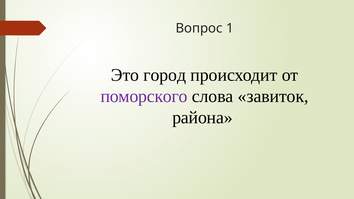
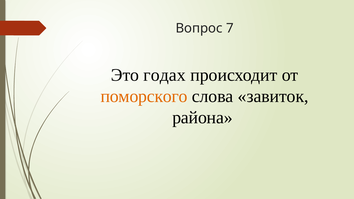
1: 1 -> 7
город: город -> годах
поморского colour: purple -> orange
